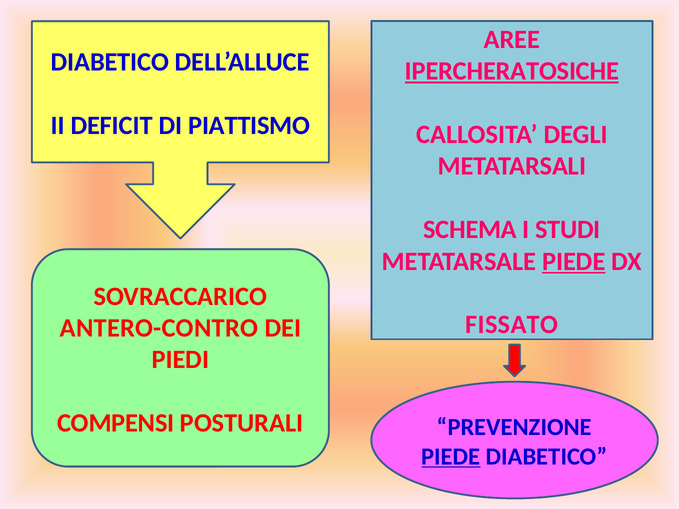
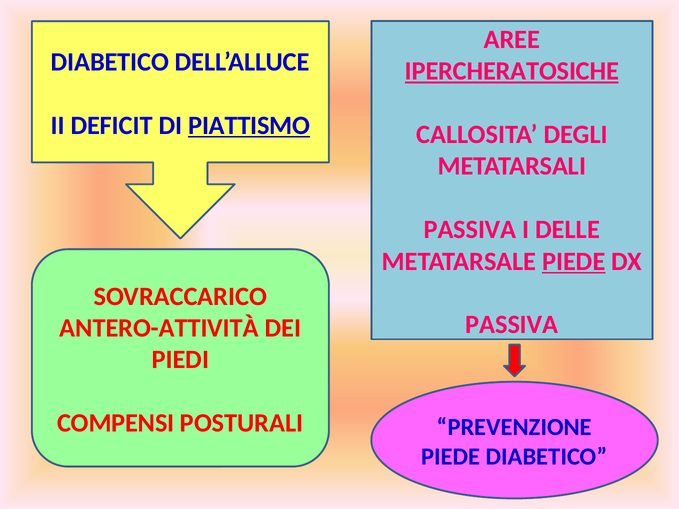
PIATTISMO underline: none -> present
SCHEMA at (470, 230): SCHEMA -> PASSIVA
STUDI: STUDI -> DELLE
FISSATO at (512, 325): FISSATO -> PASSIVA
ANTERO-CONTRO: ANTERO-CONTRO -> ANTERO-ATTIVITÀ
PIEDE at (451, 457) underline: present -> none
